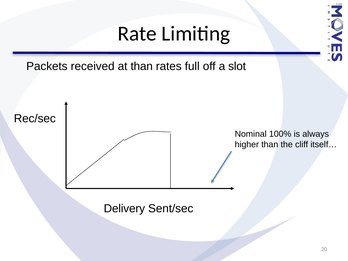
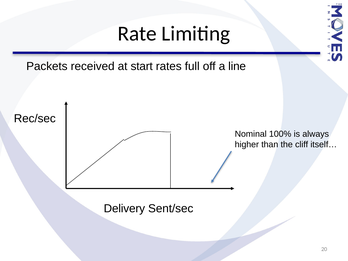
at than: than -> start
slot: slot -> line
